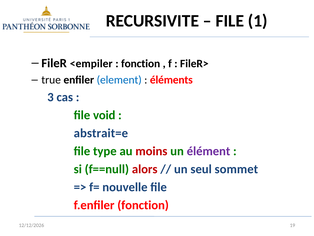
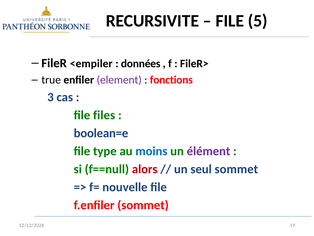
1: 1 -> 5
fonction at (141, 63): fonction -> données
element colour: blue -> purple
éléments: éléments -> fonctions
void: void -> files
abstrait=e: abstrait=e -> boolean=e
moins colour: red -> blue
f.enfiler fonction: fonction -> sommet
